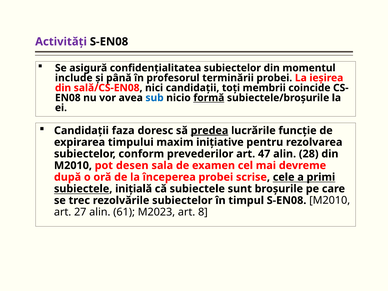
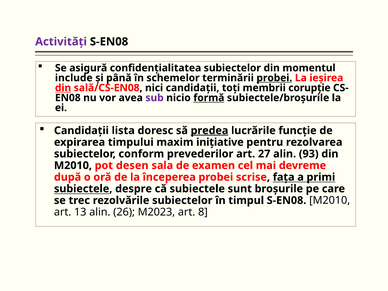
profesorul: profesorul -> schemelor
probei at (274, 78) underline: none -> present
din at (63, 88) underline: none -> present
coincide: coincide -> corupţie
sub colour: blue -> purple
faza: faza -> lista
47: 47 -> 27
28: 28 -> 93
cele: cele -> faţa
iniţială: iniţială -> despre
27: 27 -> 13
61: 61 -> 26
